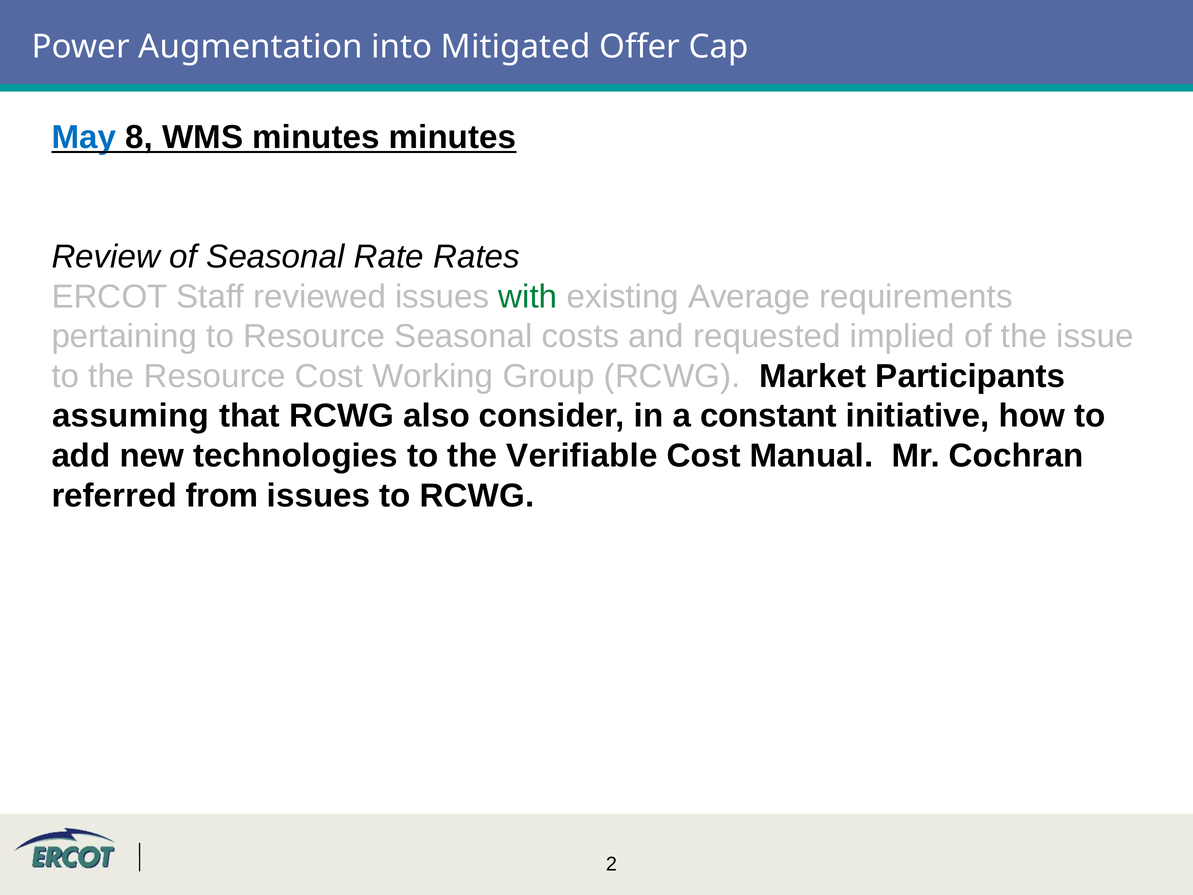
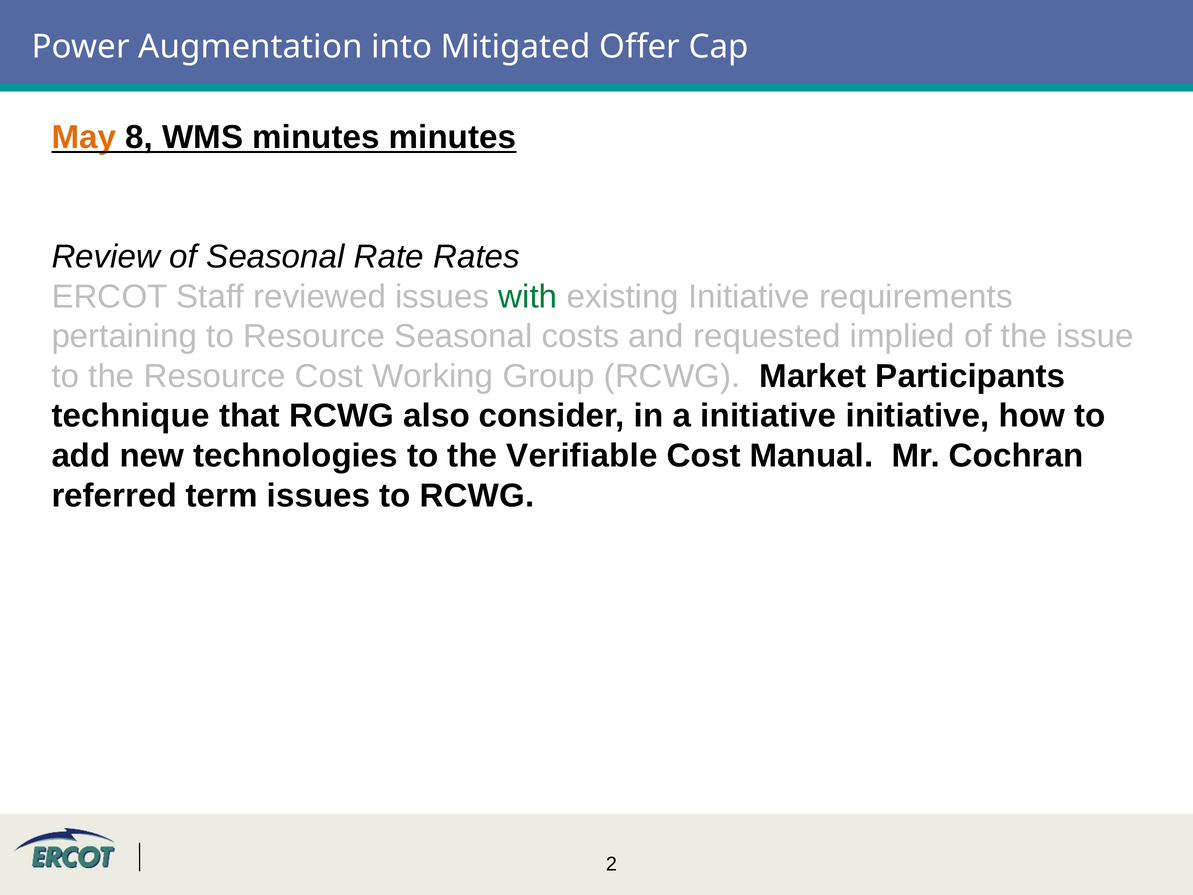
May colour: blue -> orange
existing Average: Average -> Initiative
assuming: assuming -> technique
a constant: constant -> initiative
from: from -> term
